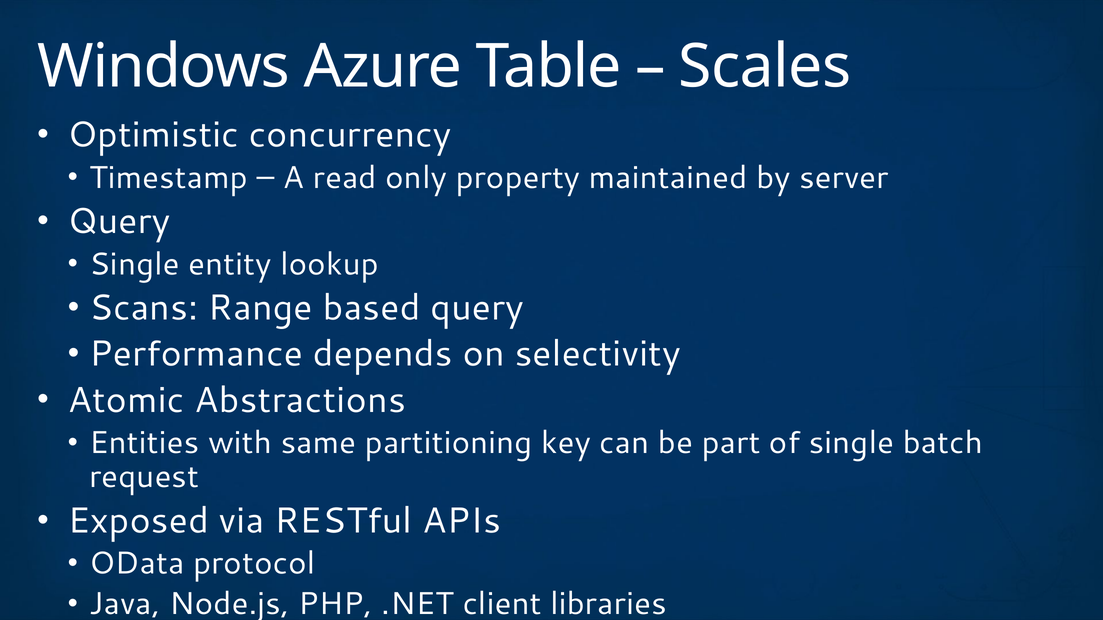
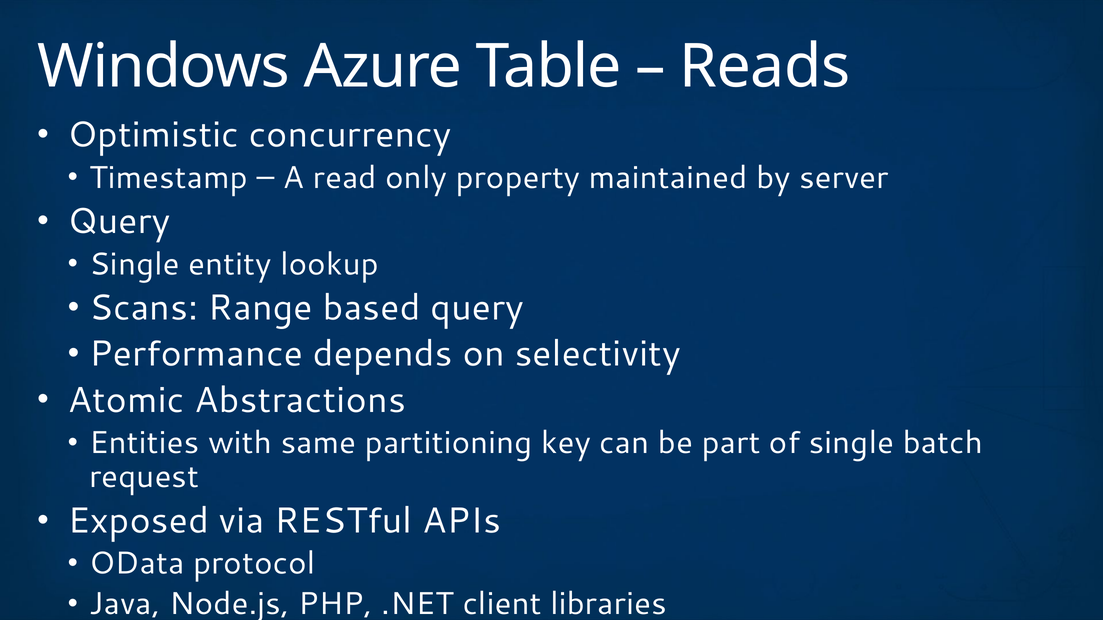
Scales: Scales -> Reads
